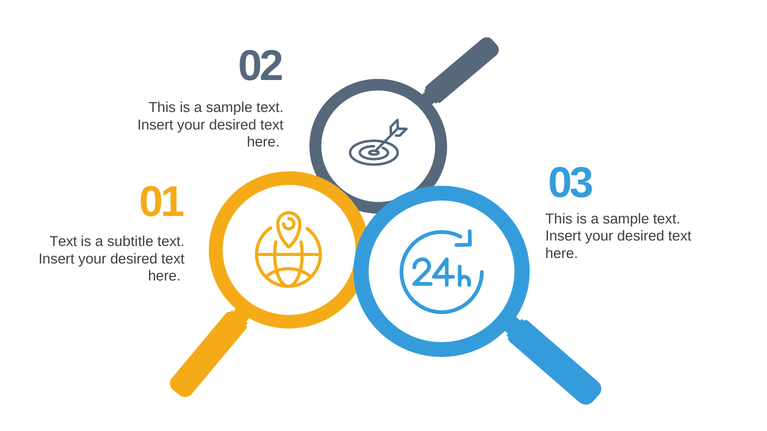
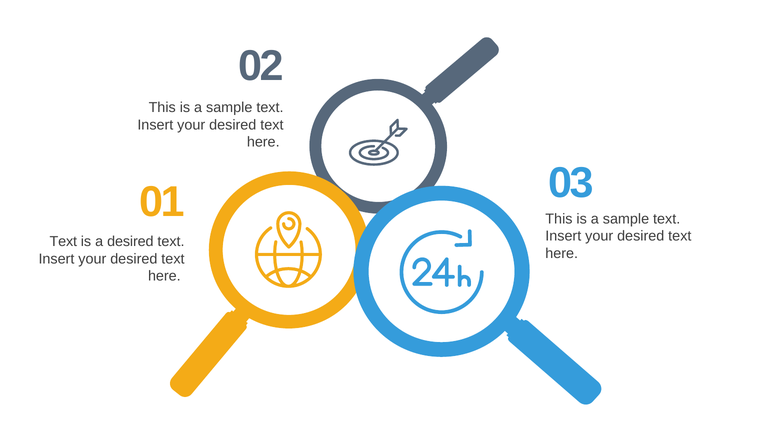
a subtitle: subtitle -> desired
